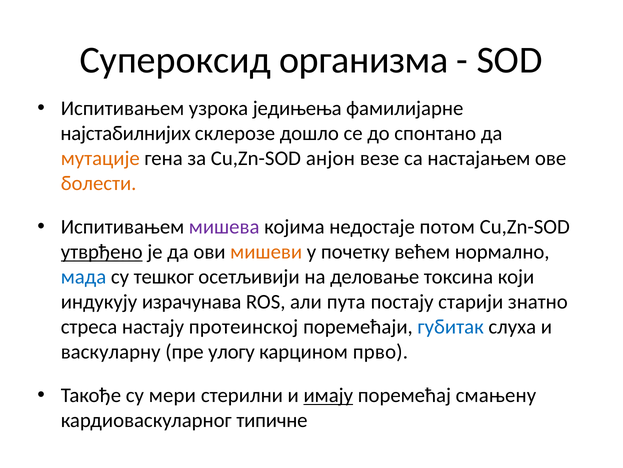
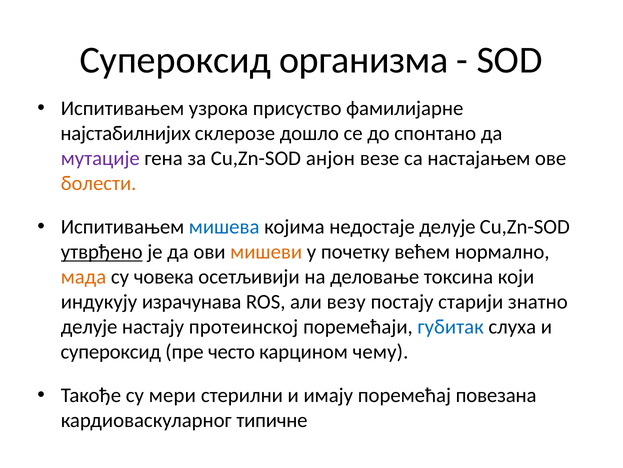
једињења: једињења -> присуство
мутације colour: orange -> purple
мишева colour: purple -> blue
недостаје потом: потом -> делује
мада colour: blue -> orange
тешког: тешког -> човека
пута: пута -> везу
стреса at (89, 326): стреса -> делује
васкуларну at (111, 351): васкуларну -> супероксид
улогу: улогу -> често
прво: прво -> чему
имају underline: present -> none
смањену: смањену -> повезана
